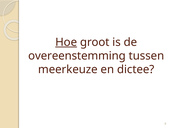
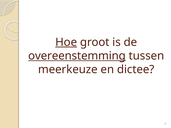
overeenstemming underline: none -> present
